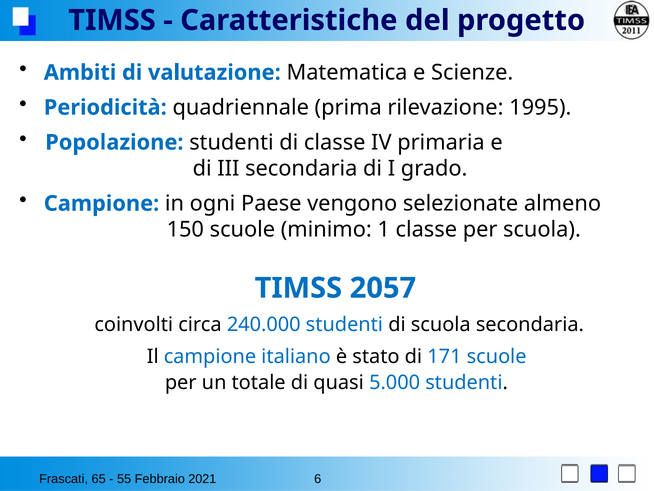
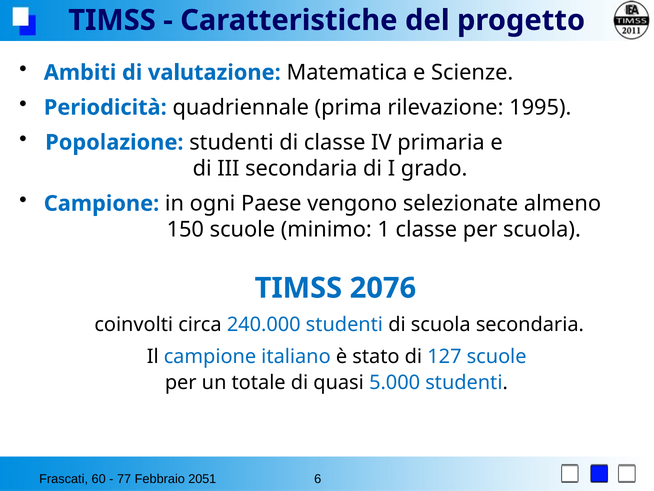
2057: 2057 -> 2076
171: 171 -> 127
65: 65 -> 60
55: 55 -> 77
2021: 2021 -> 2051
